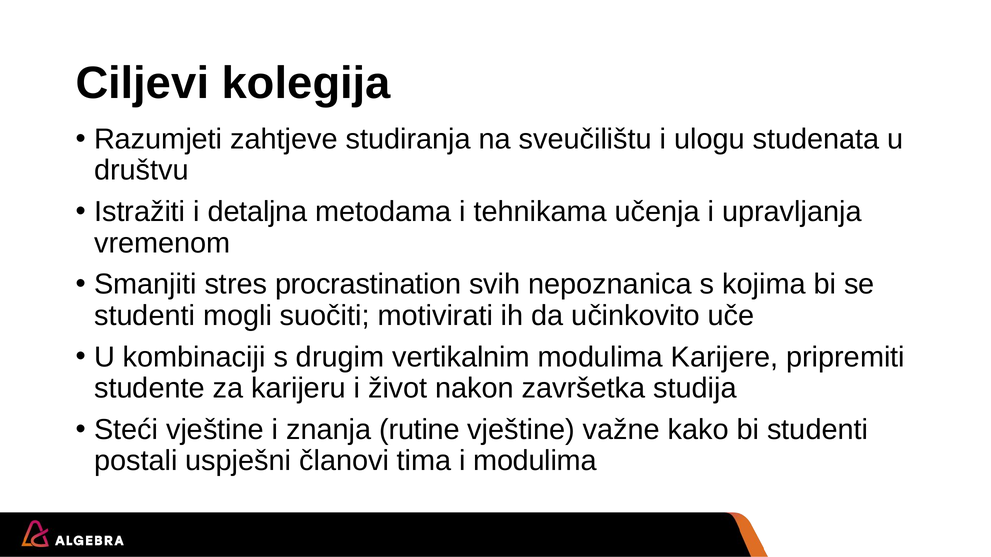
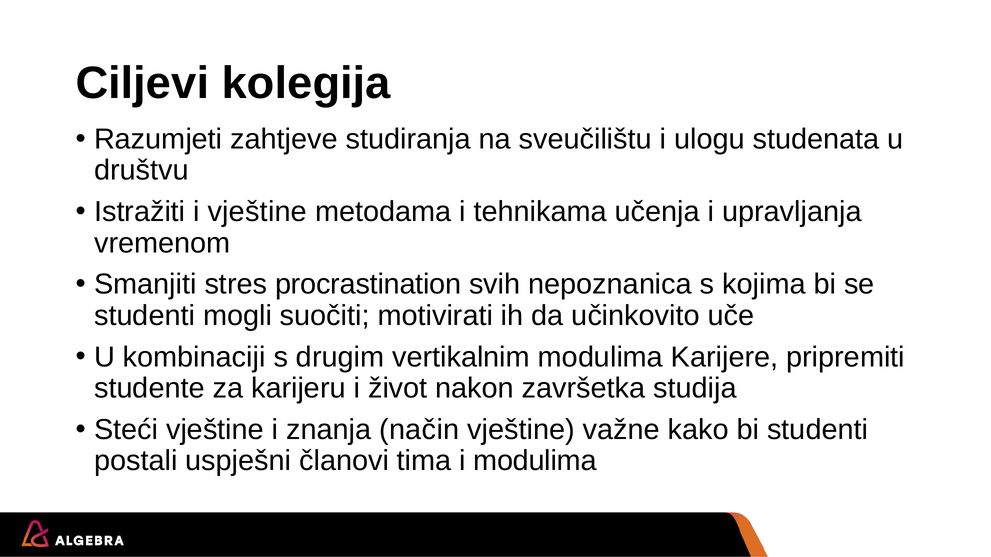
i detaljna: detaljna -> vještine
rutine: rutine -> način
